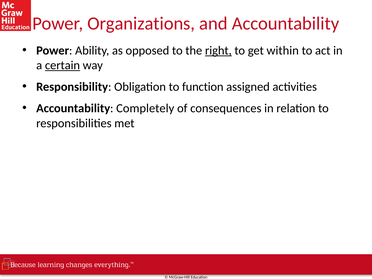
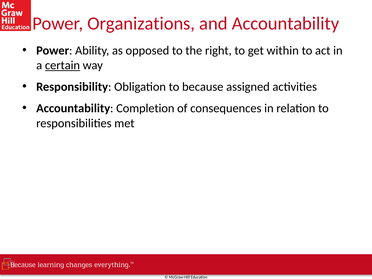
right underline: present -> none
function: function -> because
Completely: Completely -> Completion
